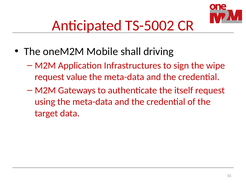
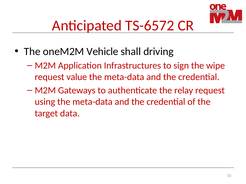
TS-5002: TS-5002 -> TS-6572
Mobile: Mobile -> Vehicle
itself: itself -> relay
